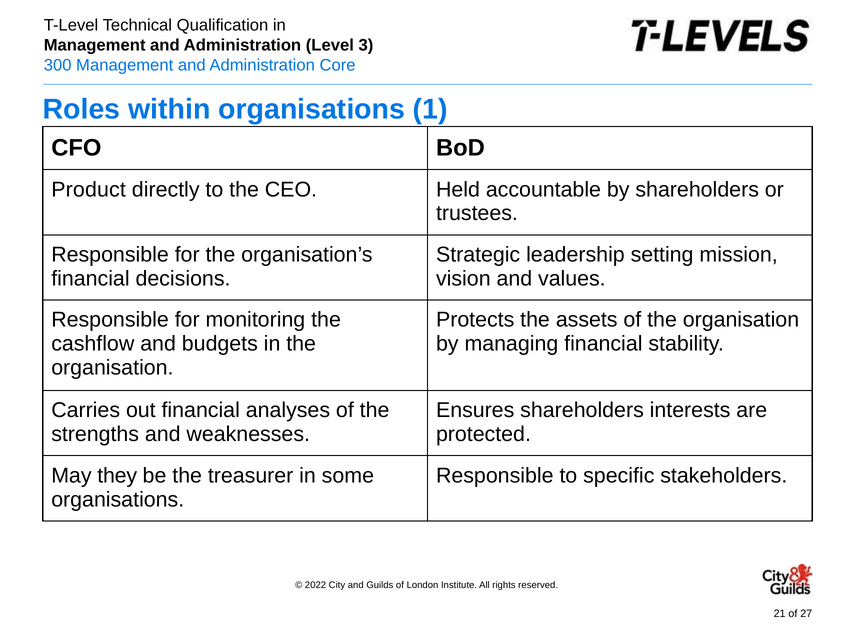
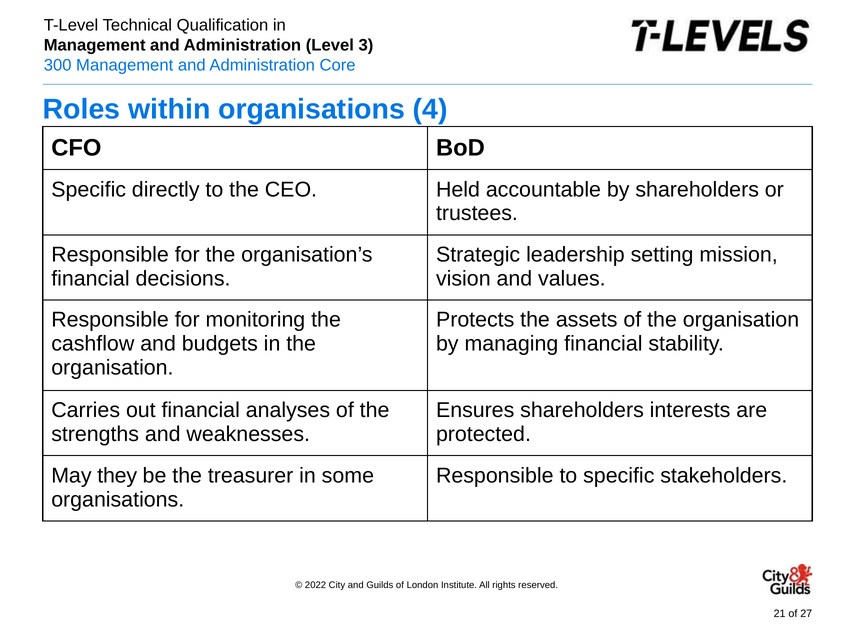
1: 1 -> 4
Product at (89, 189): Product -> Specific
